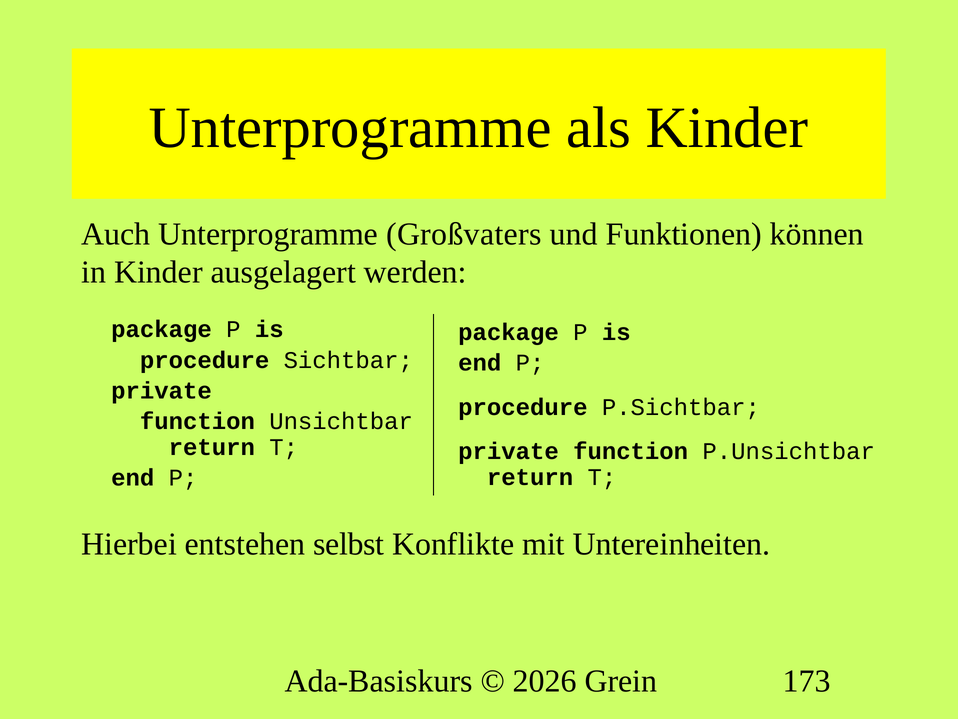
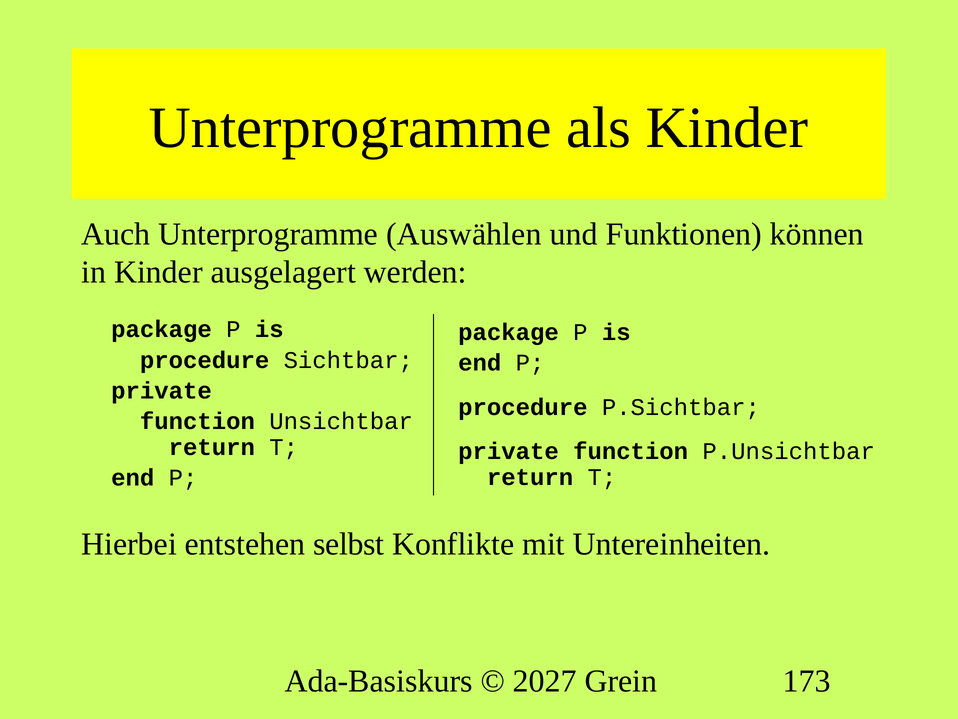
Großvaters: Großvaters -> Auswählen
2026: 2026 -> 2027
